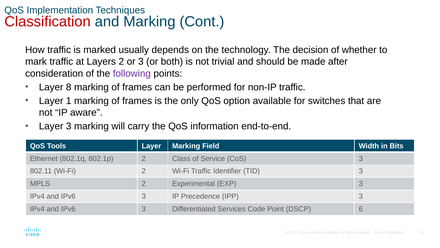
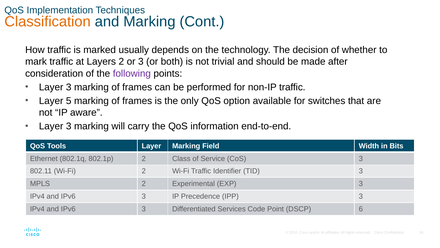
Classification colour: red -> orange
8 at (69, 87): 8 -> 3
1: 1 -> 5
